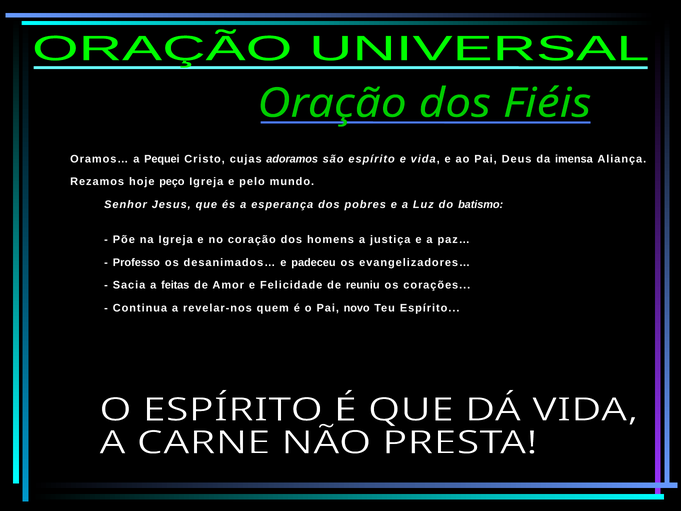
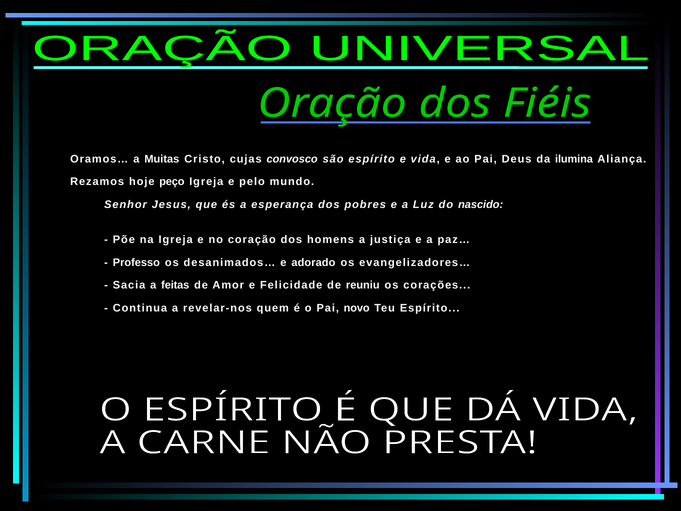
Pequei: Pequei -> Muitas
adoramos: adoramos -> convosco
imensa: imensa -> ilumina
batismo: batismo -> nascido
padeceu: padeceu -> adorado
